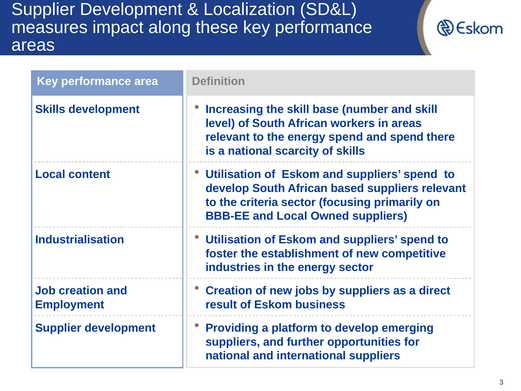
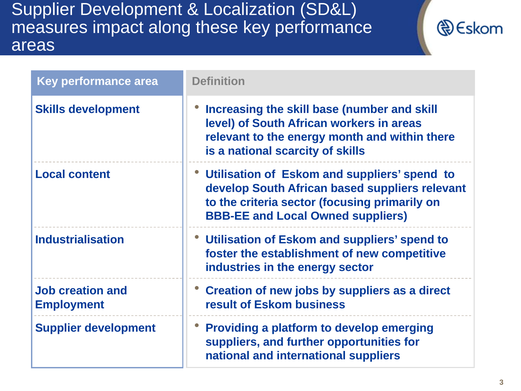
energy spend: spend -> month
and spend: spend -> within
